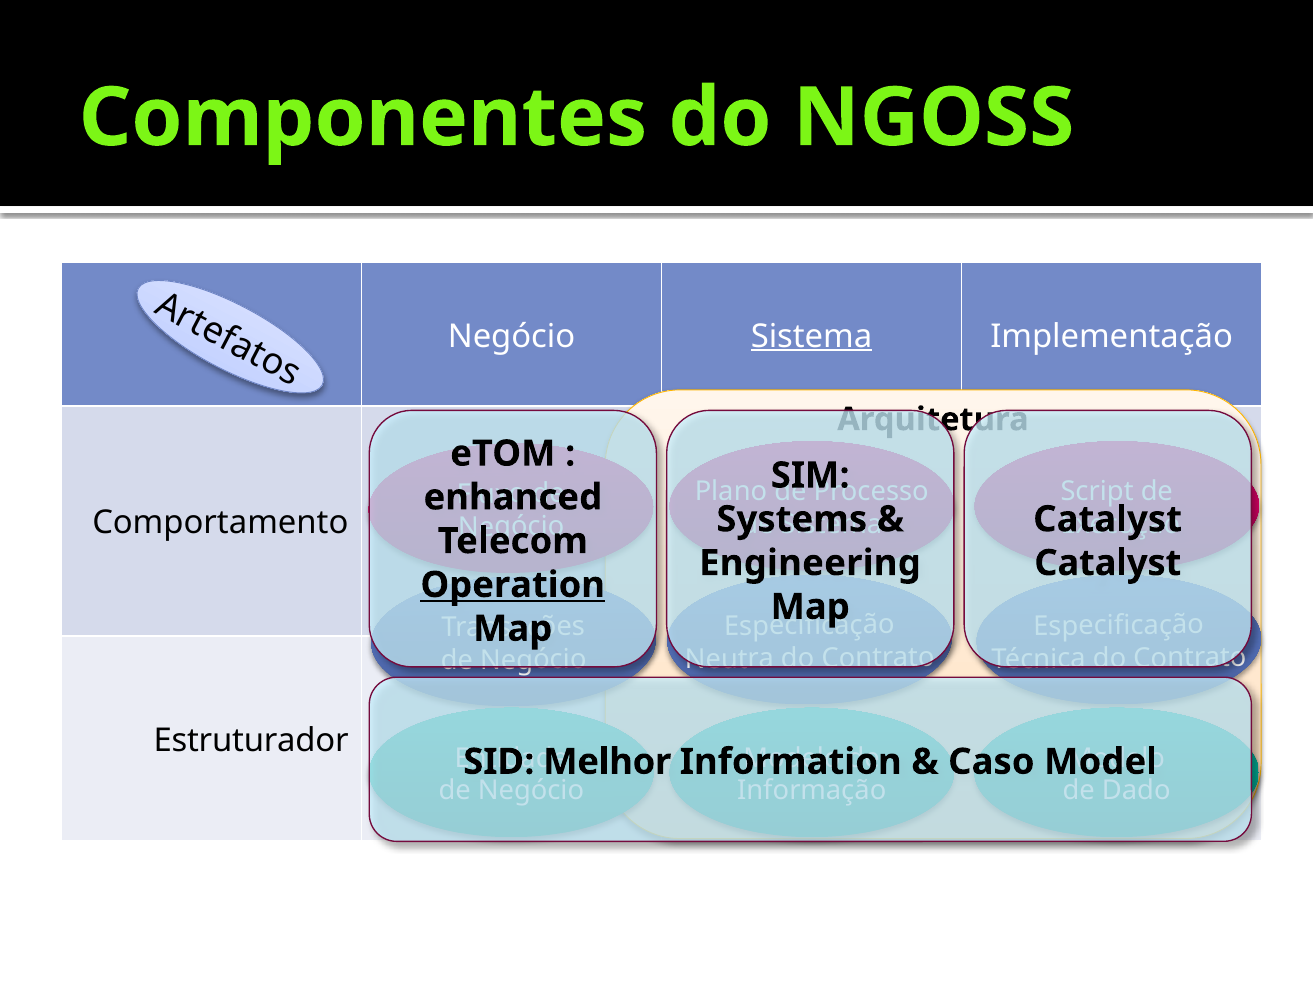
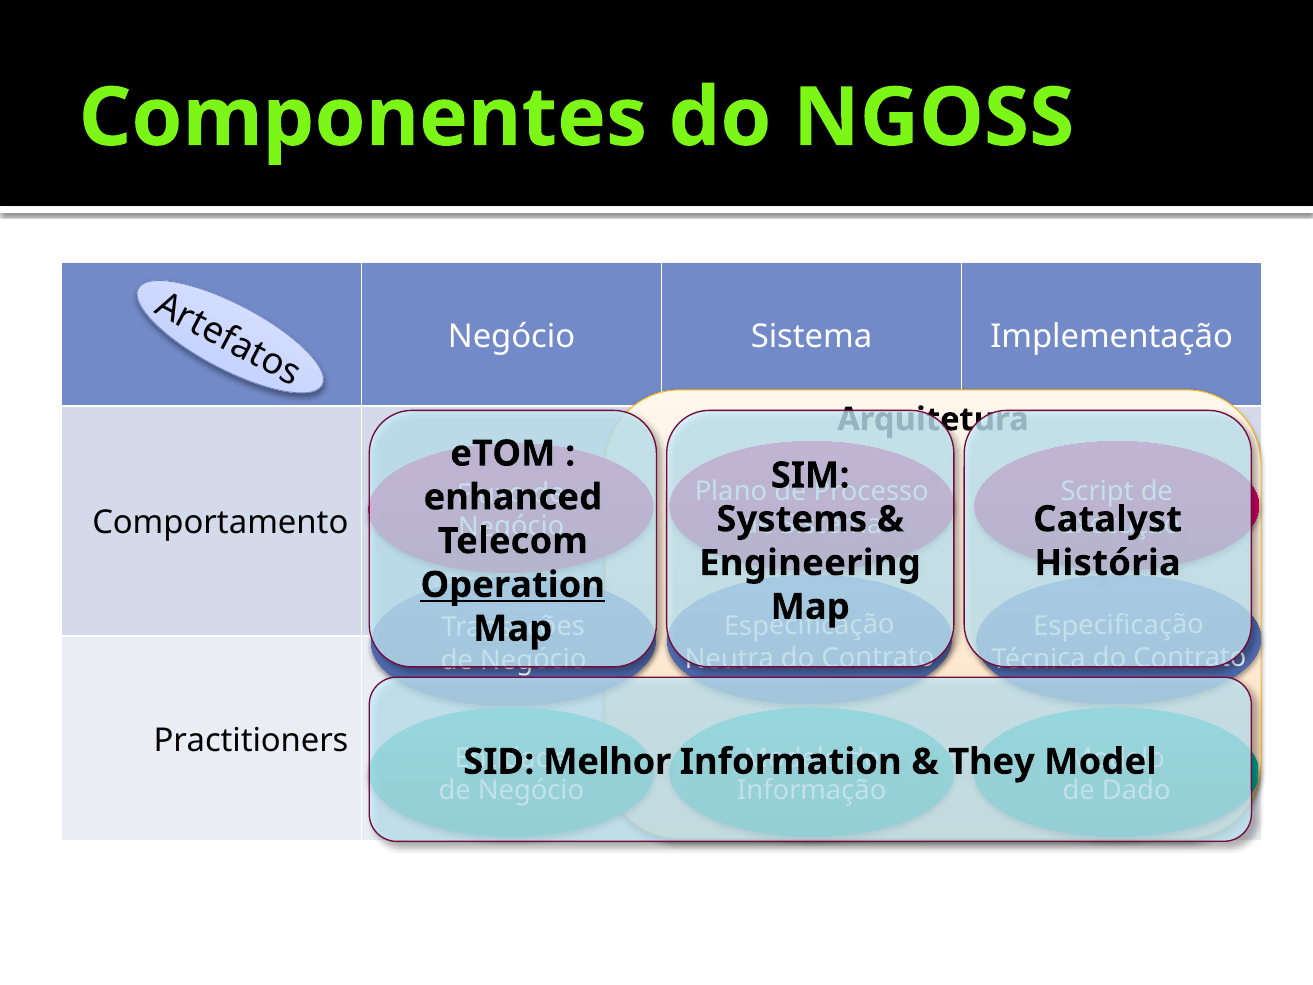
Sistema at (812, 336) underline: present -> none
Catalyst at (1108, 563): Catalyst -> História
Estruturador: Estruturador -> Practitioners
Caso: Caso -> They
